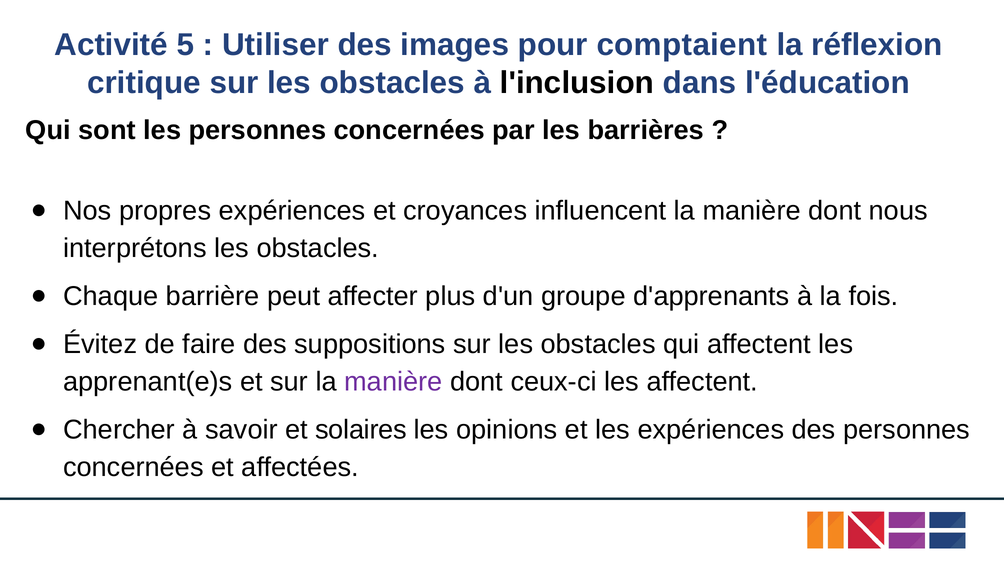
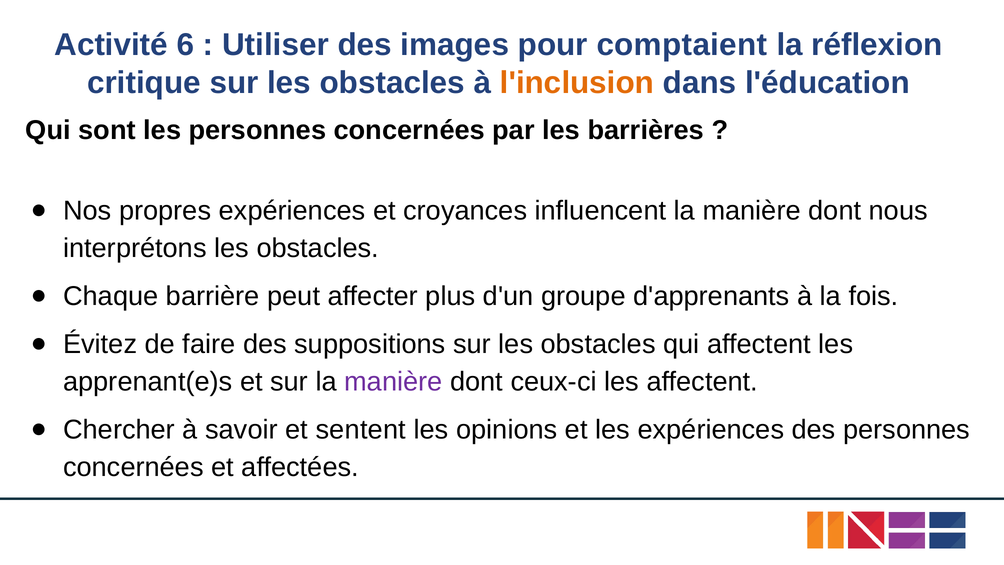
5: 5 -> 6
l'inclusion colour: black -> orange
solaires: solaires -> sentent
